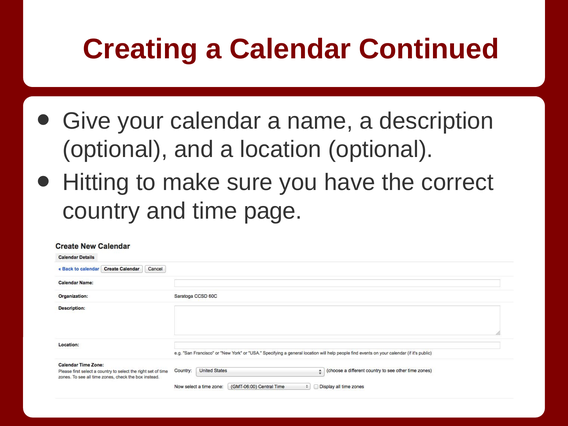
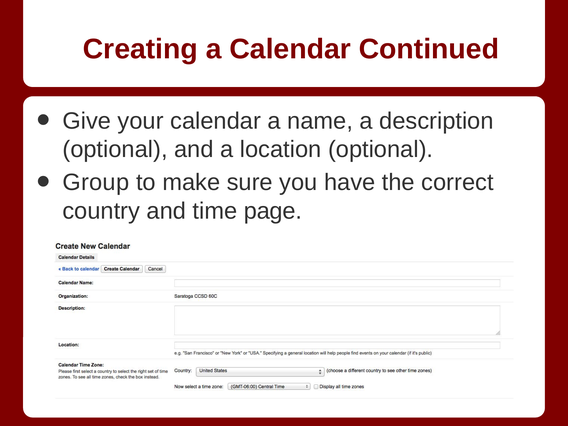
Hitting: Hitting -> Group
